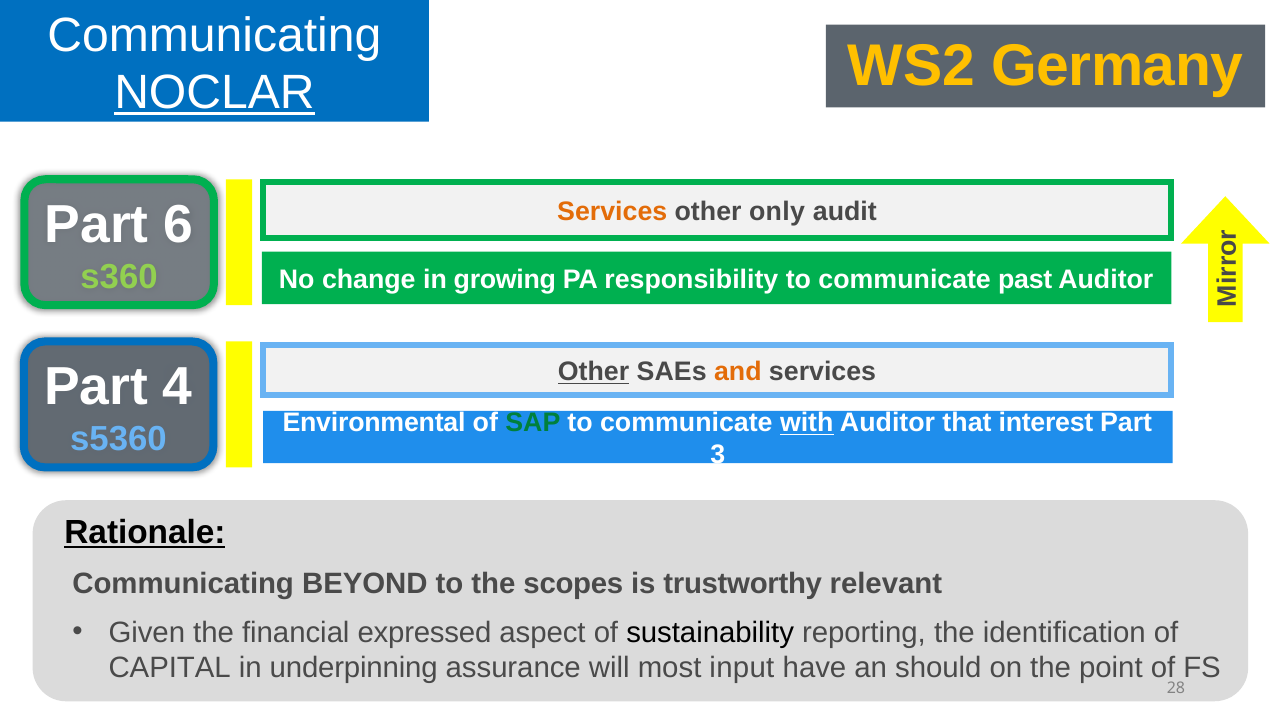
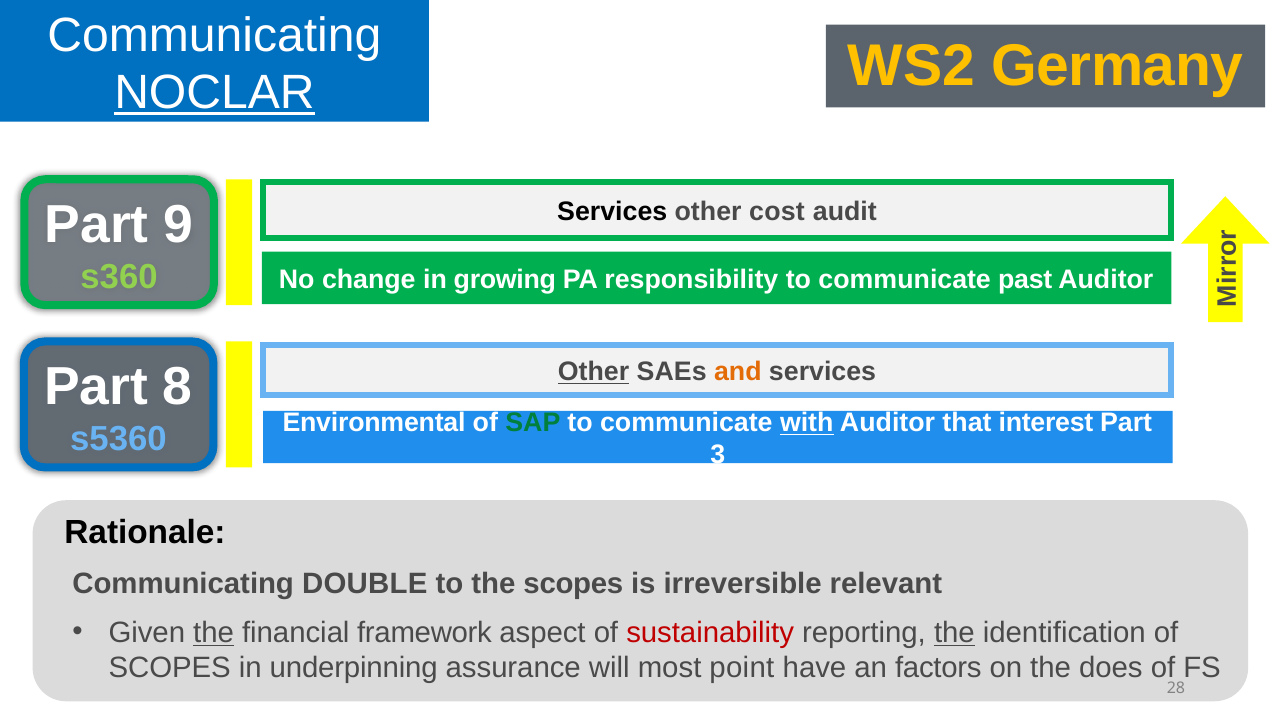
Services at (612, 212) colour: orange -> black
only: only -> cost
6: 6 -> 9
4: 4 -> 8
Rationale underline: present -> none
BEYOND: BEYOND -> DOUBLE
trustworthy: trustworthy -> irreversible
the at (214, 632) underline: none -> present
expressed: expressed -> framework
sustainability colour: black -> red
the at (954, 632) underline: none -> present
CAPITAL at (170, 668): CAPITAL -> SCOPES
input: input -> point
should: should -> factors
point: point -> does
